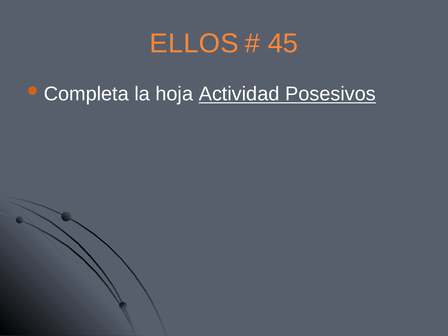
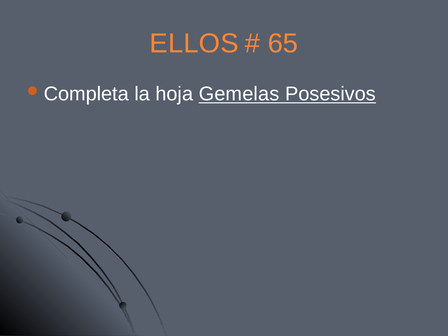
45: 45 -> 65
Actividad: Actividad -> Gemelas
